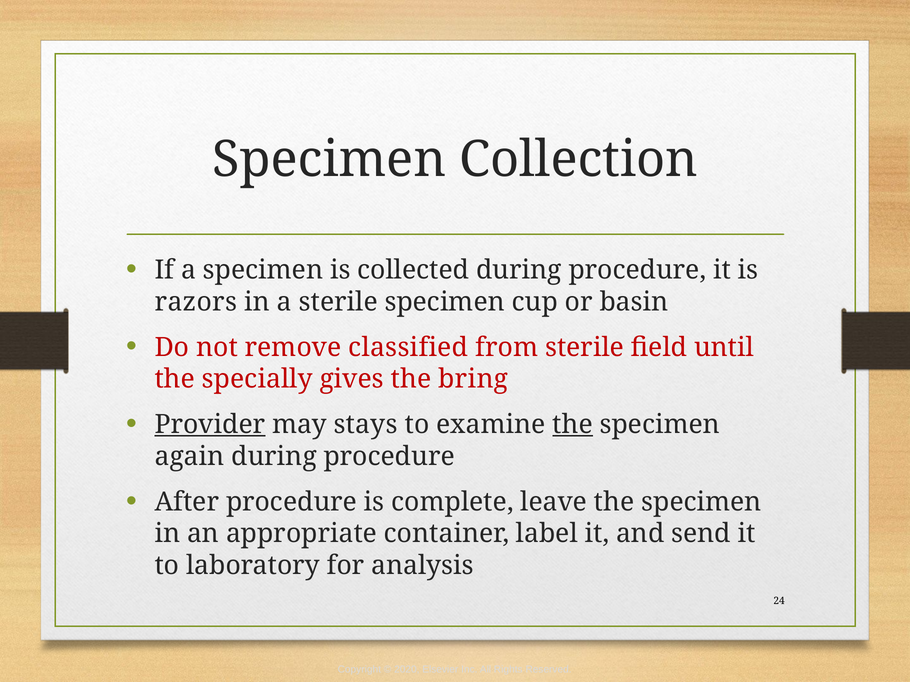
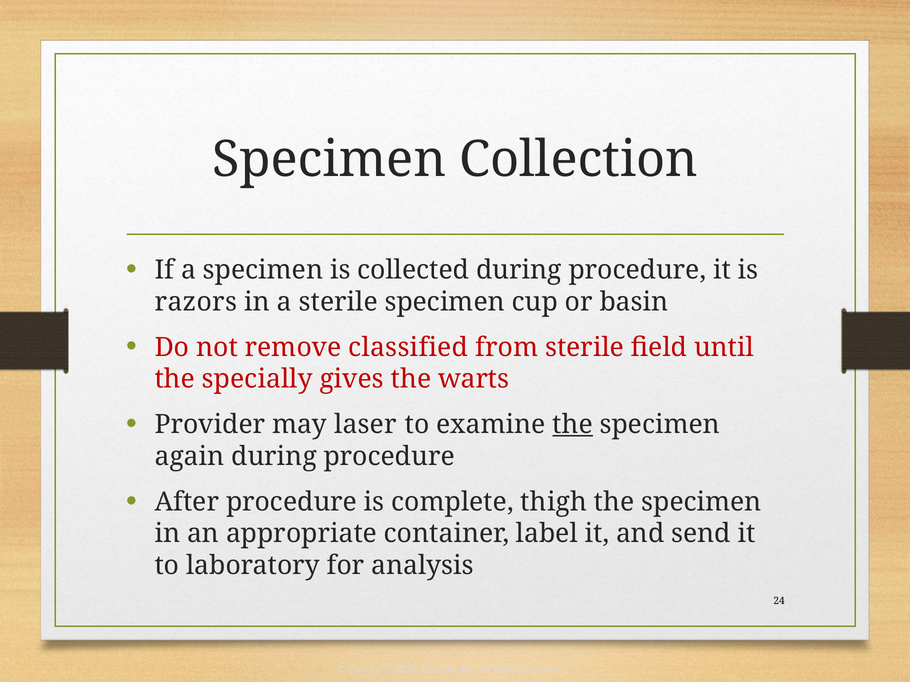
bring: bring -> warts
Provider underline: present -> none
stays: stays -> laser
leave: leave -> thigh
